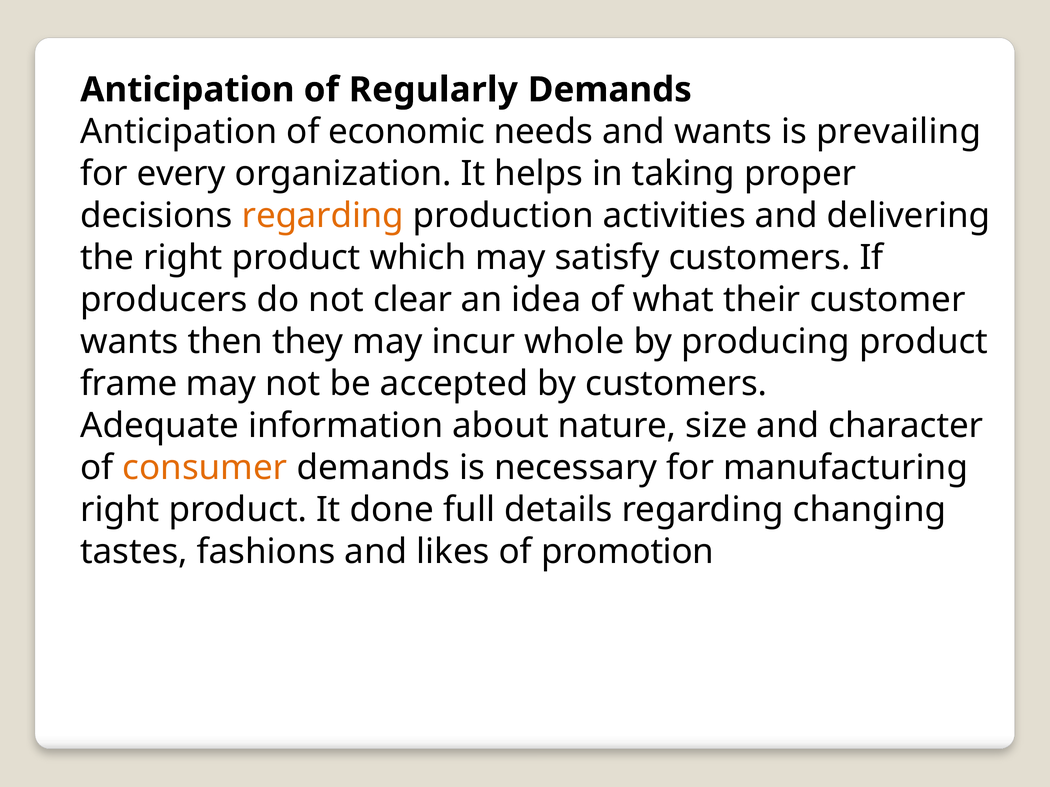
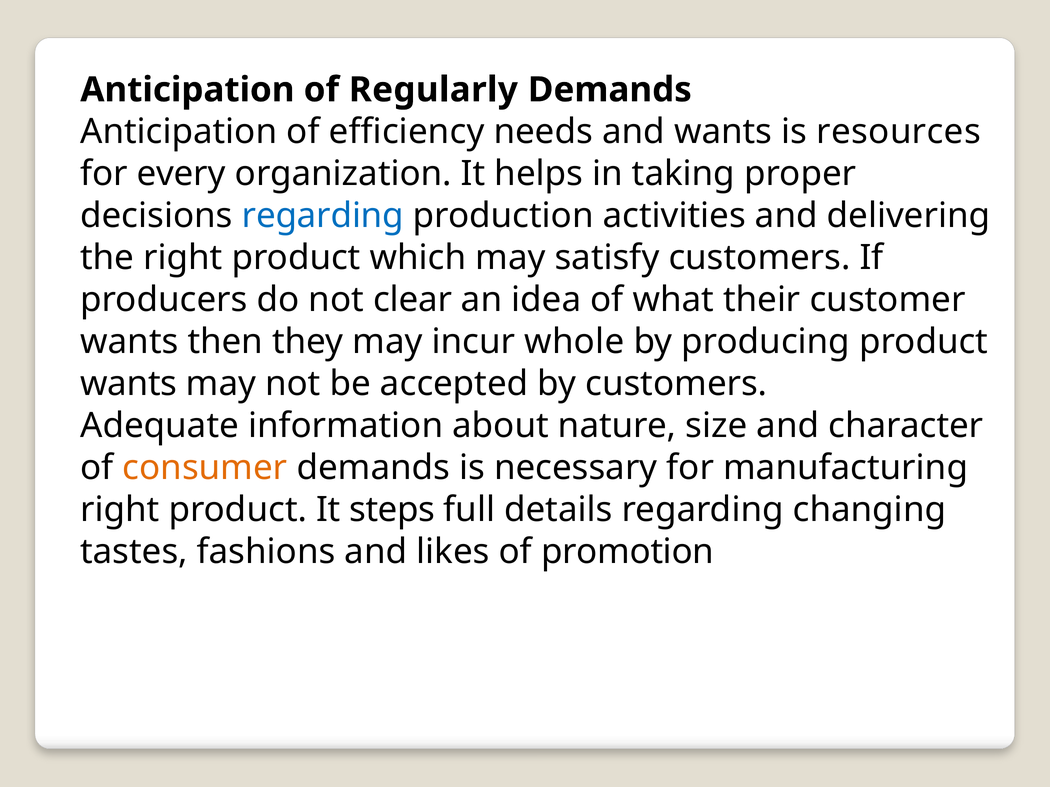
economic: economic -> efficiency
prevailing: prevailing -> resources
regarding at (323, 216) colour: orange -> blue
frame at (129, 384): frame -> wants
done: done -> steps
